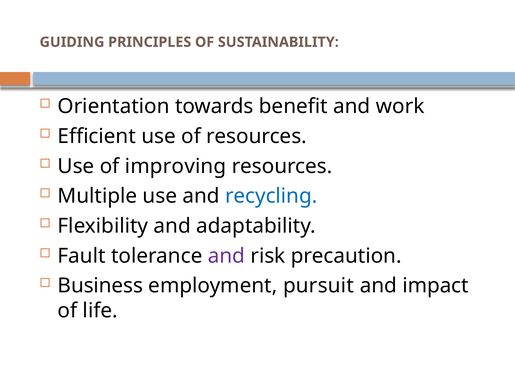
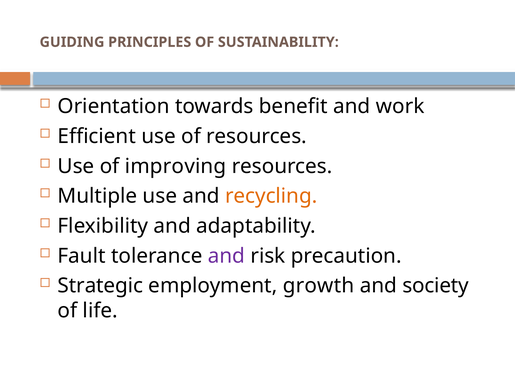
recycling colour: blue -> orange
Business: Business -> Strategic
pursuit: pursuit -> growth
impact: impact -> society
